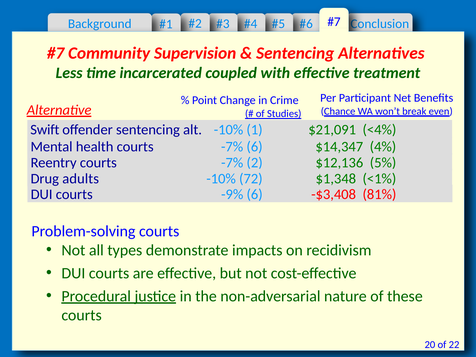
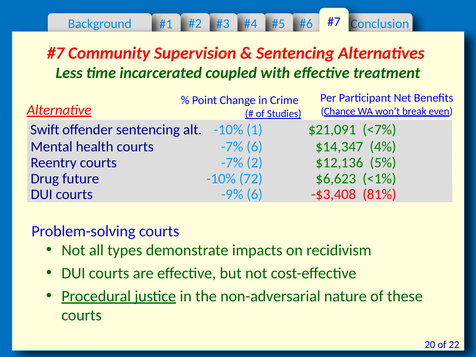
<4%: <4% -> <7%
adults: adults -> future
$1,348: $1,348 -> $6,623
